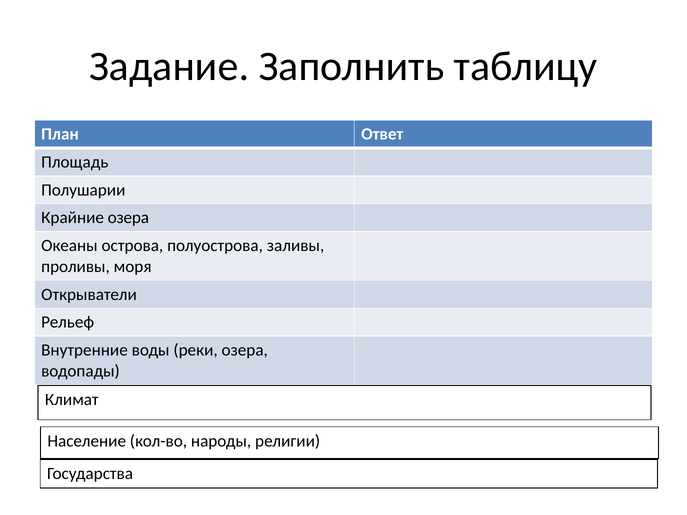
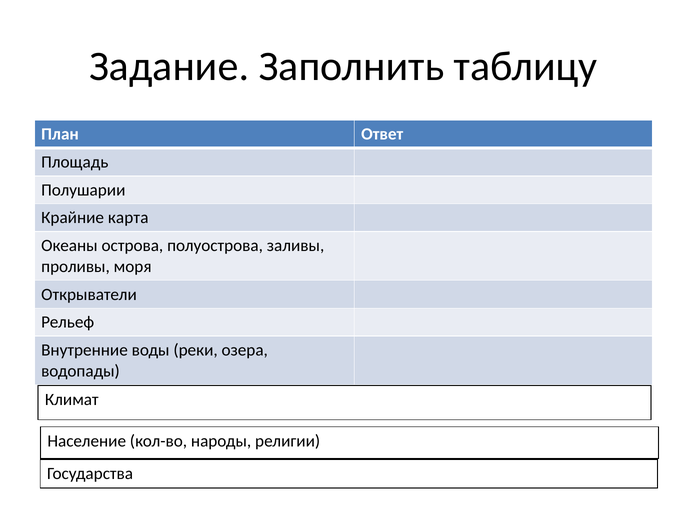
Крайние озера: озера -> карта
